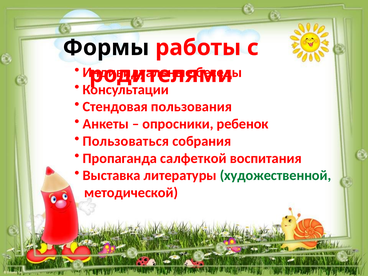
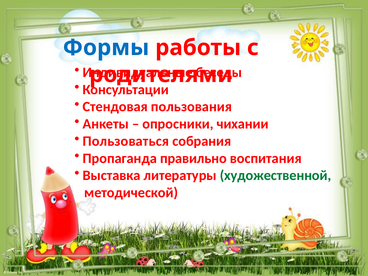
Формы colour: black -> blue
ребенок: ребенок -> чихании
салфеткой: салфеткой -> правильно
